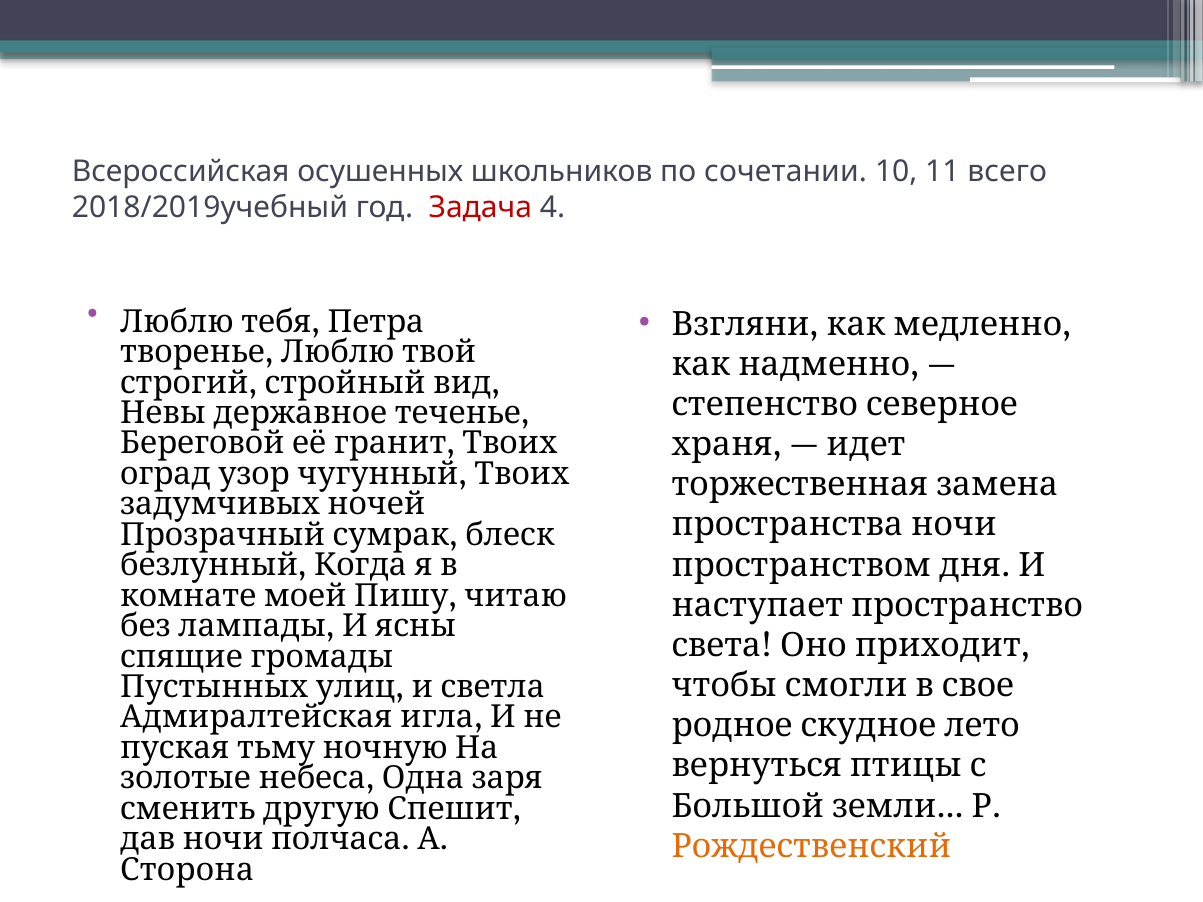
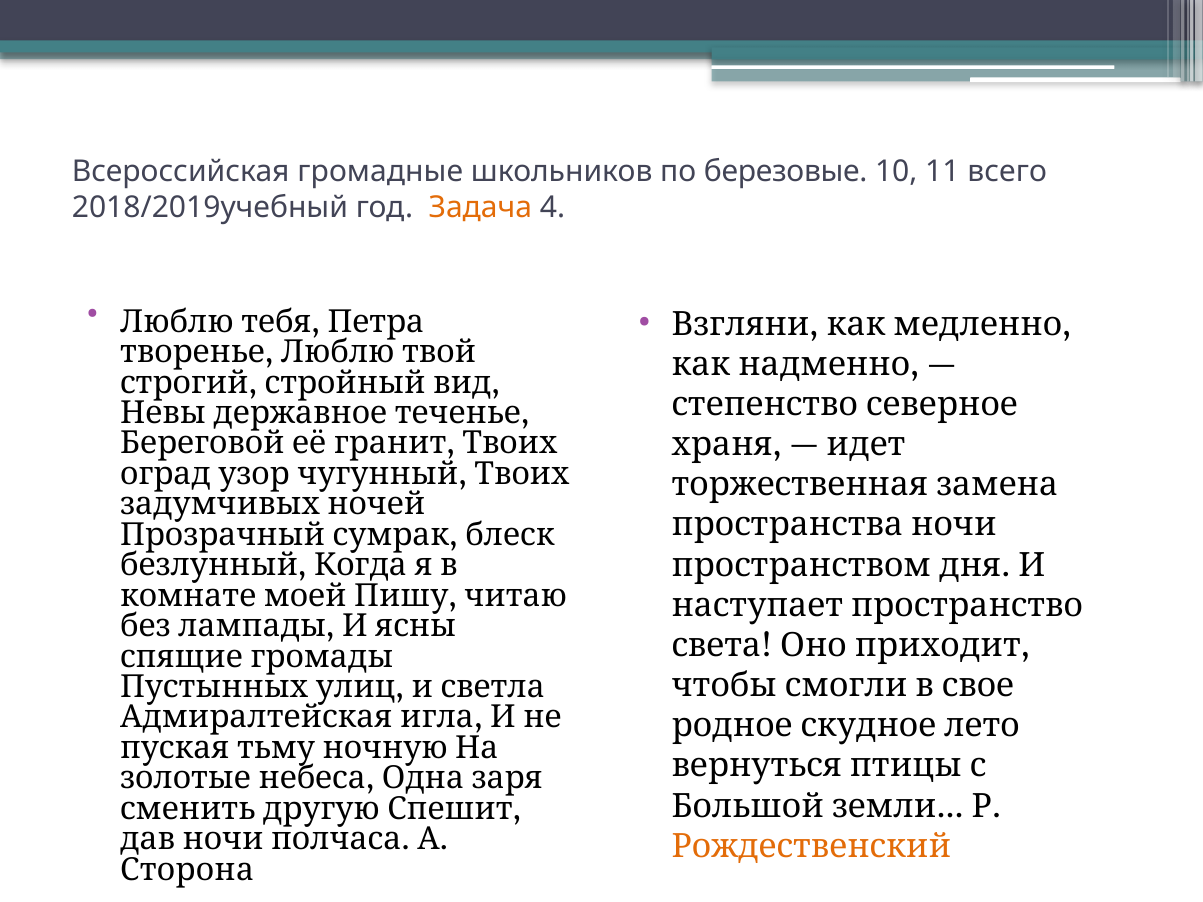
осушенных: осушенных -> громадные
сочетании: сочетании -> березовые
Задача colour: red -> orange
